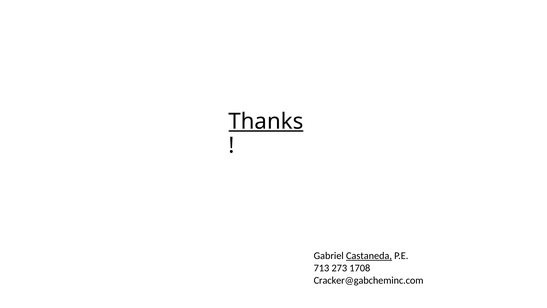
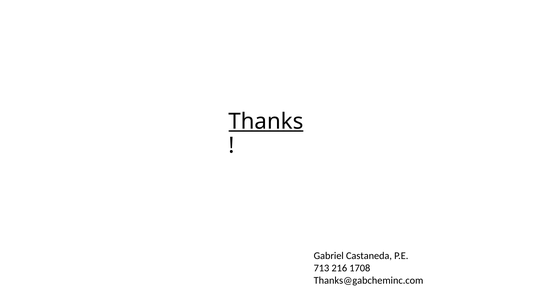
Castaneda underline: present -> none
273: 273 -> 216
Cracker@gabcheminc.com: Cracker@gabcheminc.com -> Thanks@gabcheminc.com
